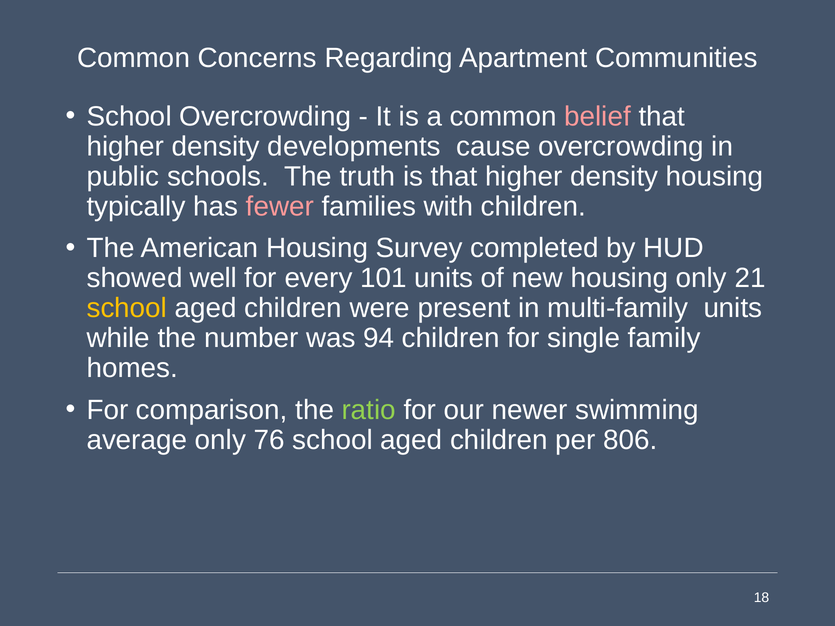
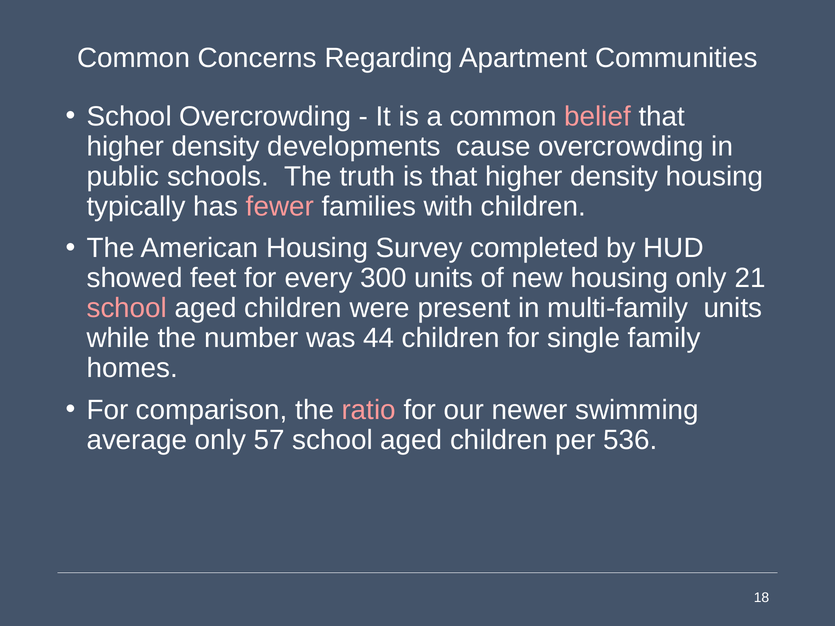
well: well -> feet
101: 101 -> 300
school at (127, 308) colour: yellow -> pink
94: 94 -> 44
ratio colour: light green -> pink
76: 76 -> 57
806: 806 -> 536
